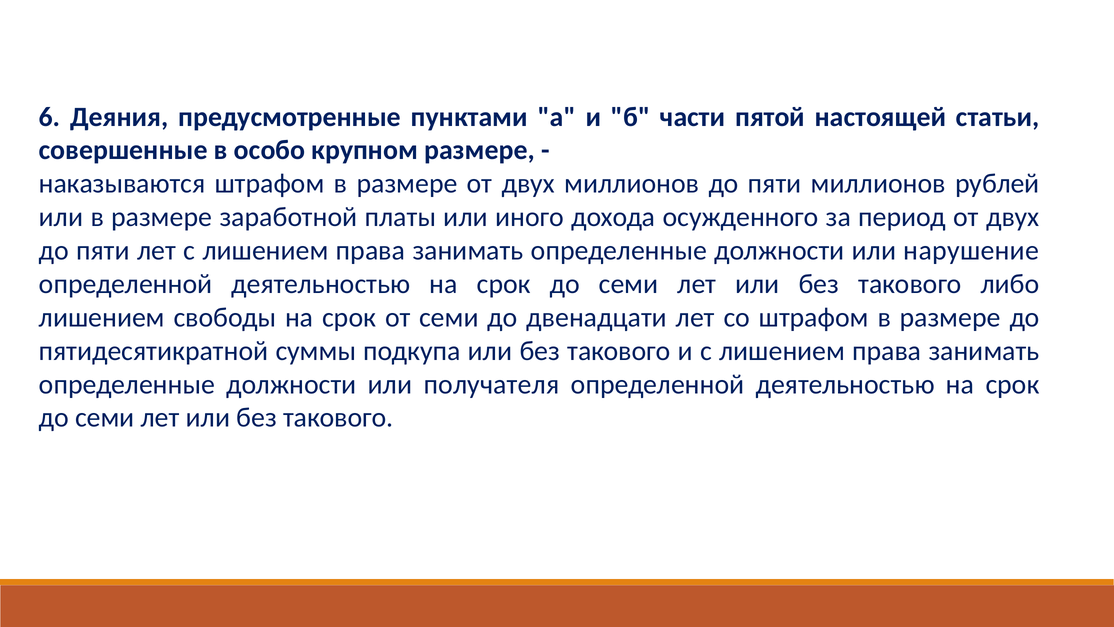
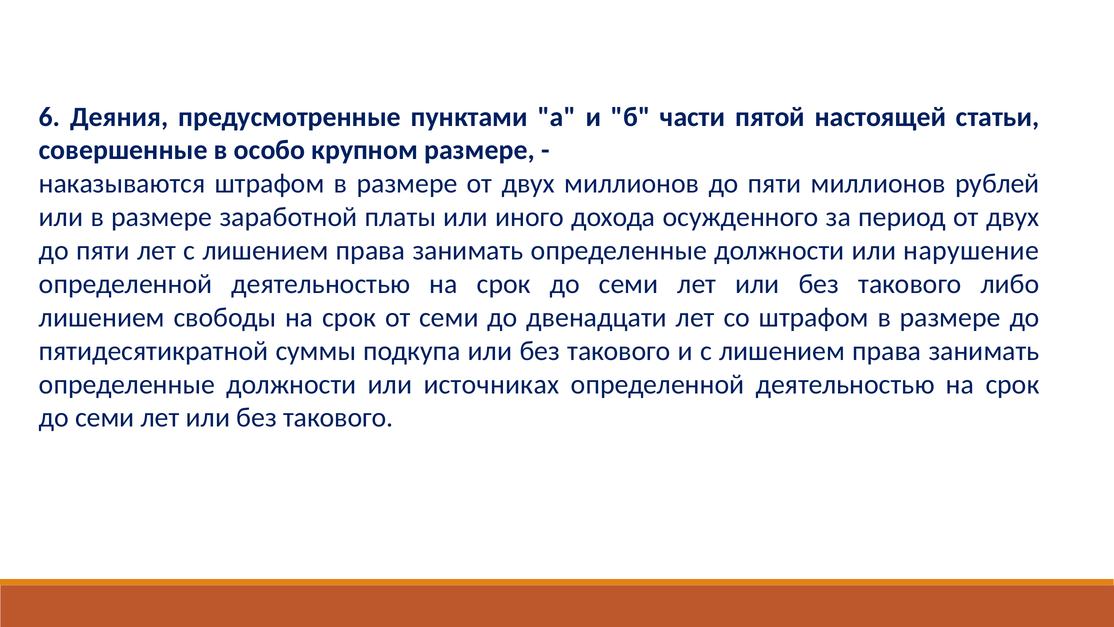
получателя: получателя -> источниках
